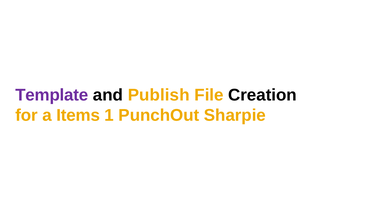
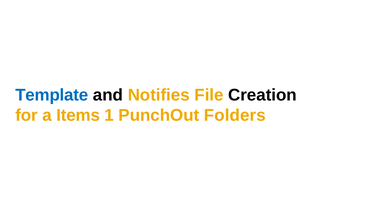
Template colour: purple -> blue
Publish: Publish -> Notifies
Sharpie: Sharpie -> Folders
